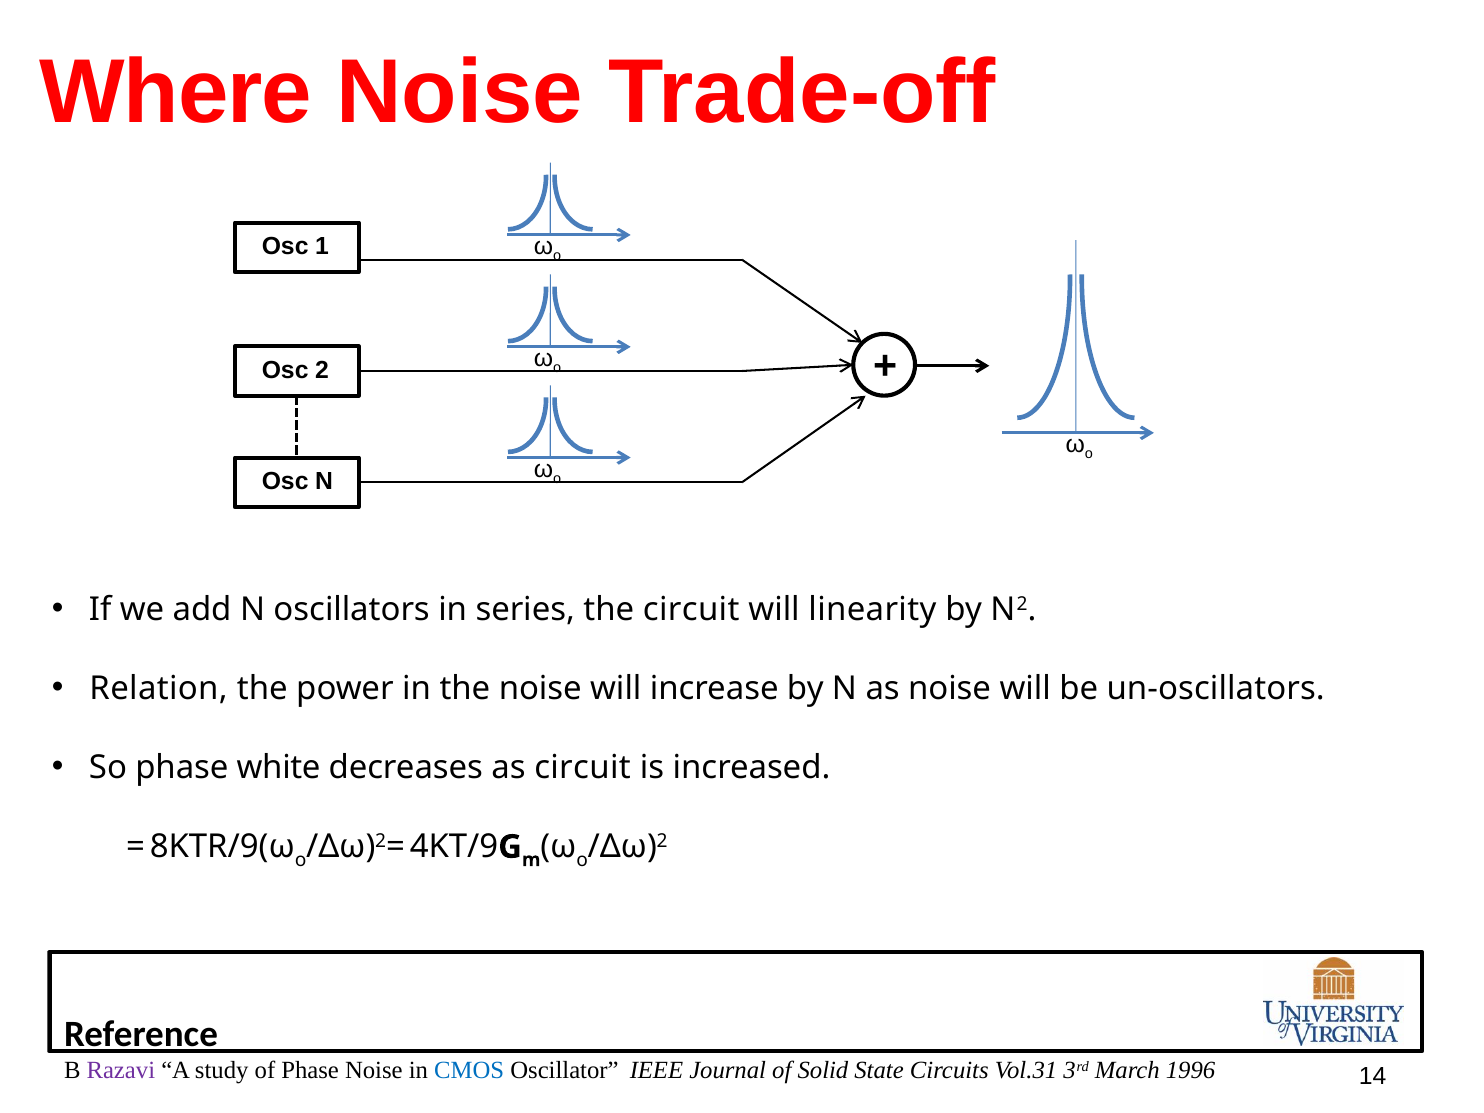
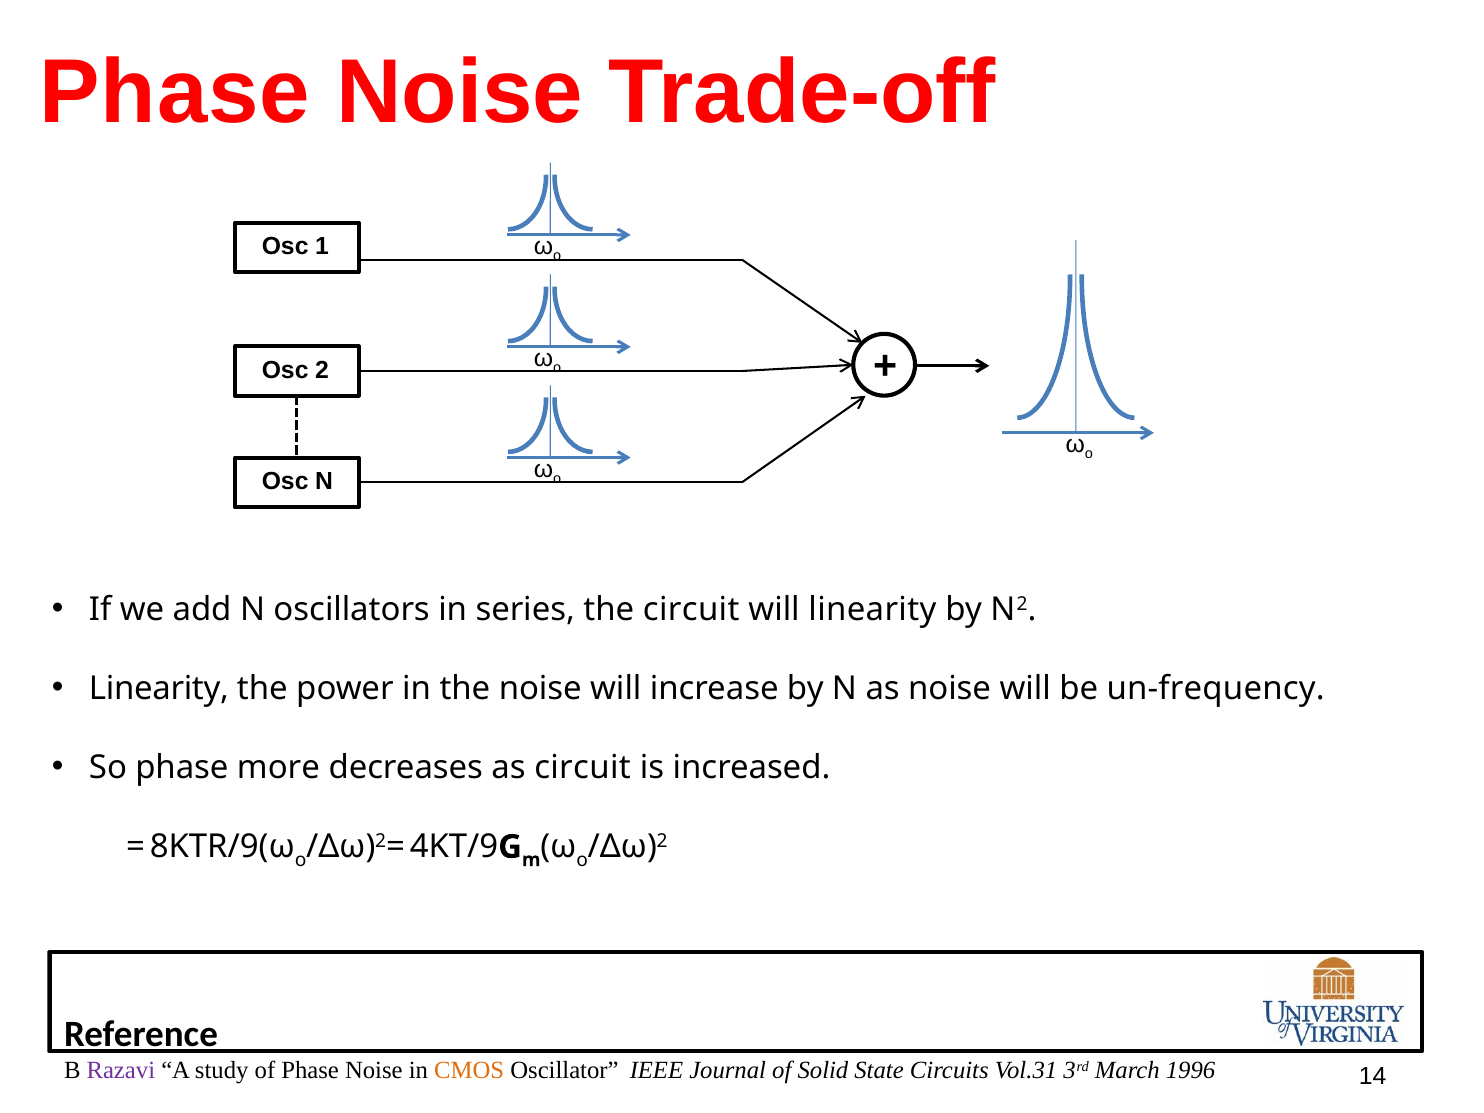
Where at (176, 93): Where -> Phase
Relation at (159, 689): Relation -> Linearity
un-oscillators: un-oscillators -> un-frequency
white: white -> more
CMOS colour: blue -> orange
